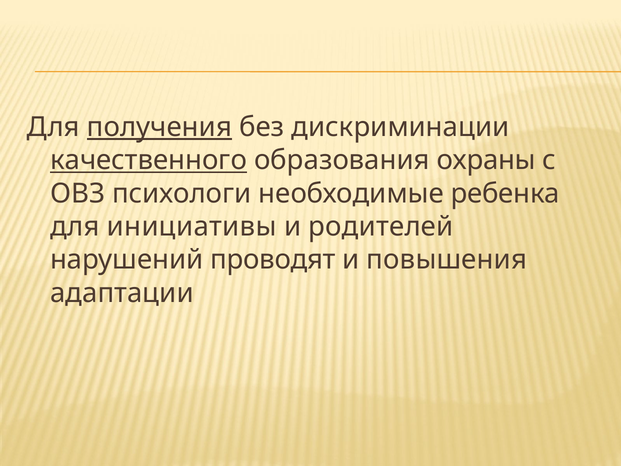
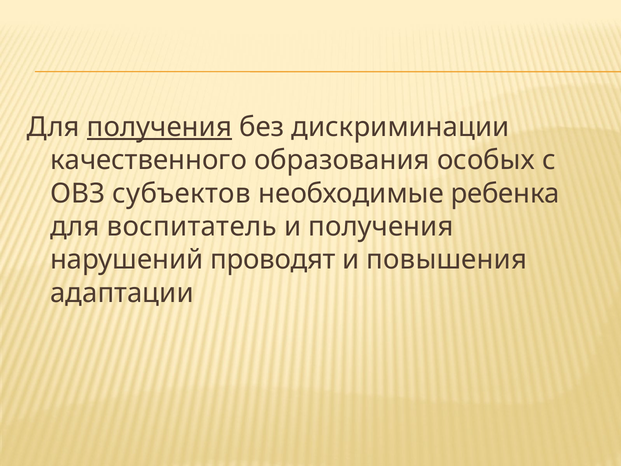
качественного underline: present -> none
охраны: охраны -> особых
психологи: психологи -> субъектов
инициативы: инициативы -> воспитатель
и родителей: родителей -> получения
